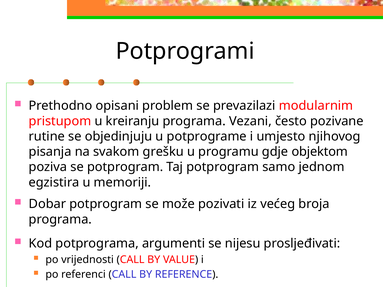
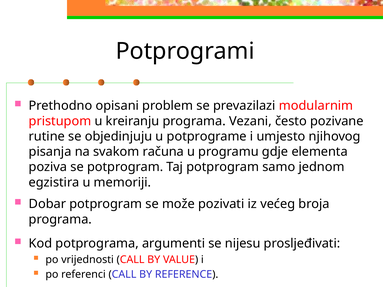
grešku: grešku -> računa
objektom: objektom -> elementa
